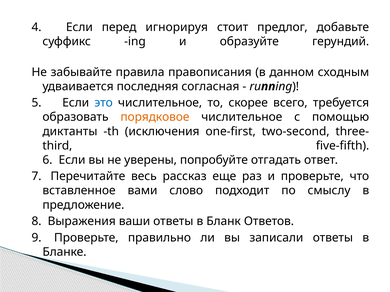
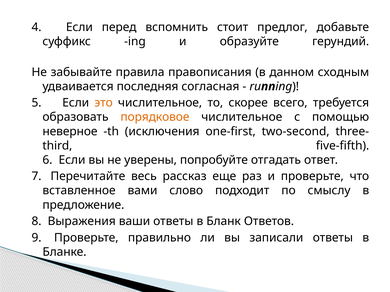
игнорируя: игнорируя -> вспомнить
это colour: blue -> orange
диктанты: диктанты -> неверное
